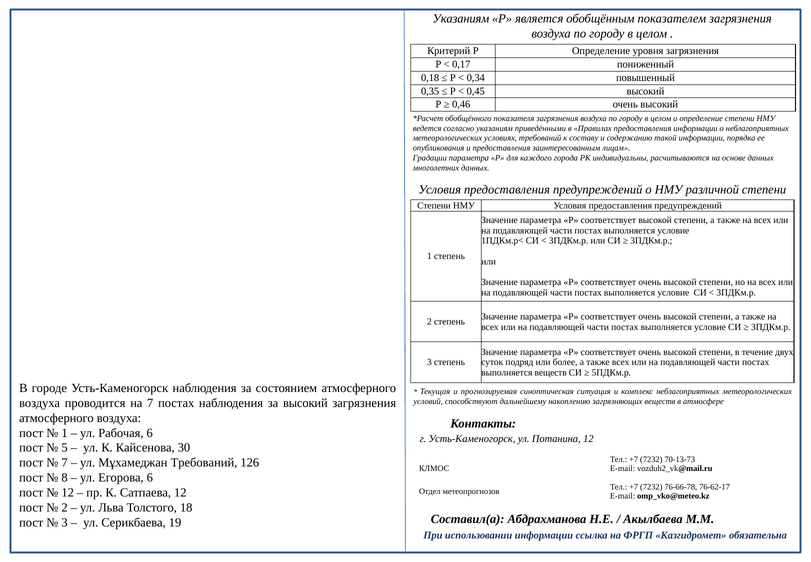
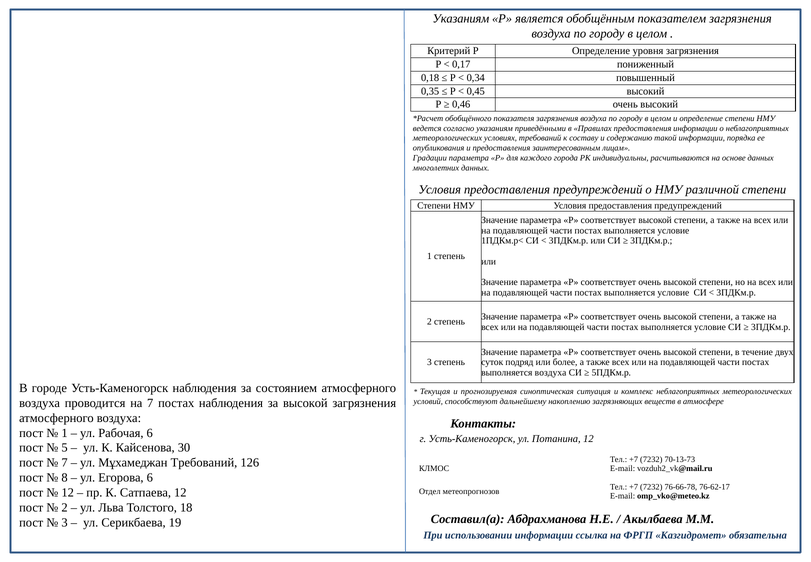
выполняется веществ: веществ -> воздуха
за высокий: высокий -> высокой
